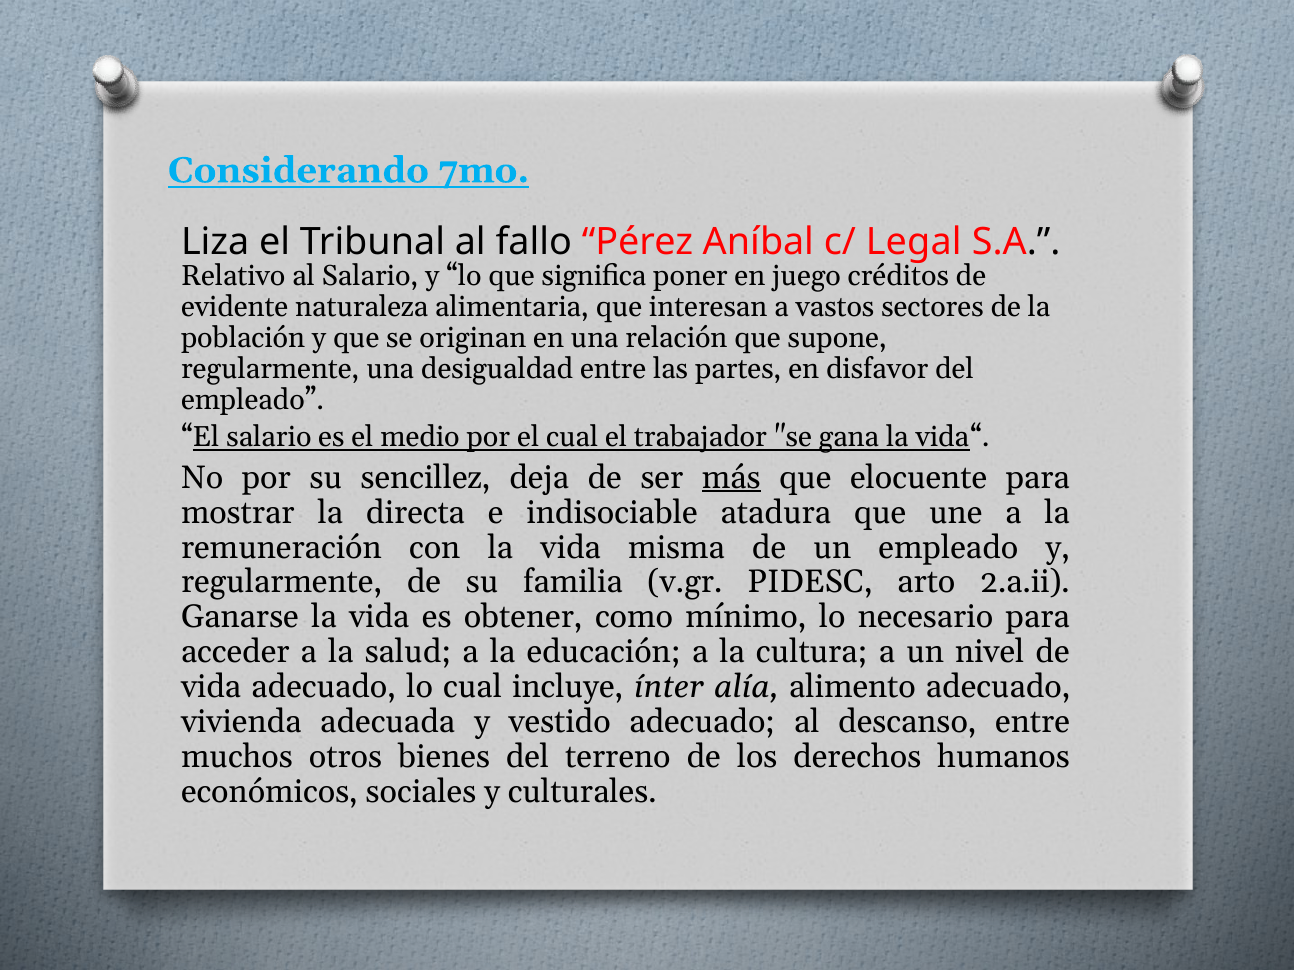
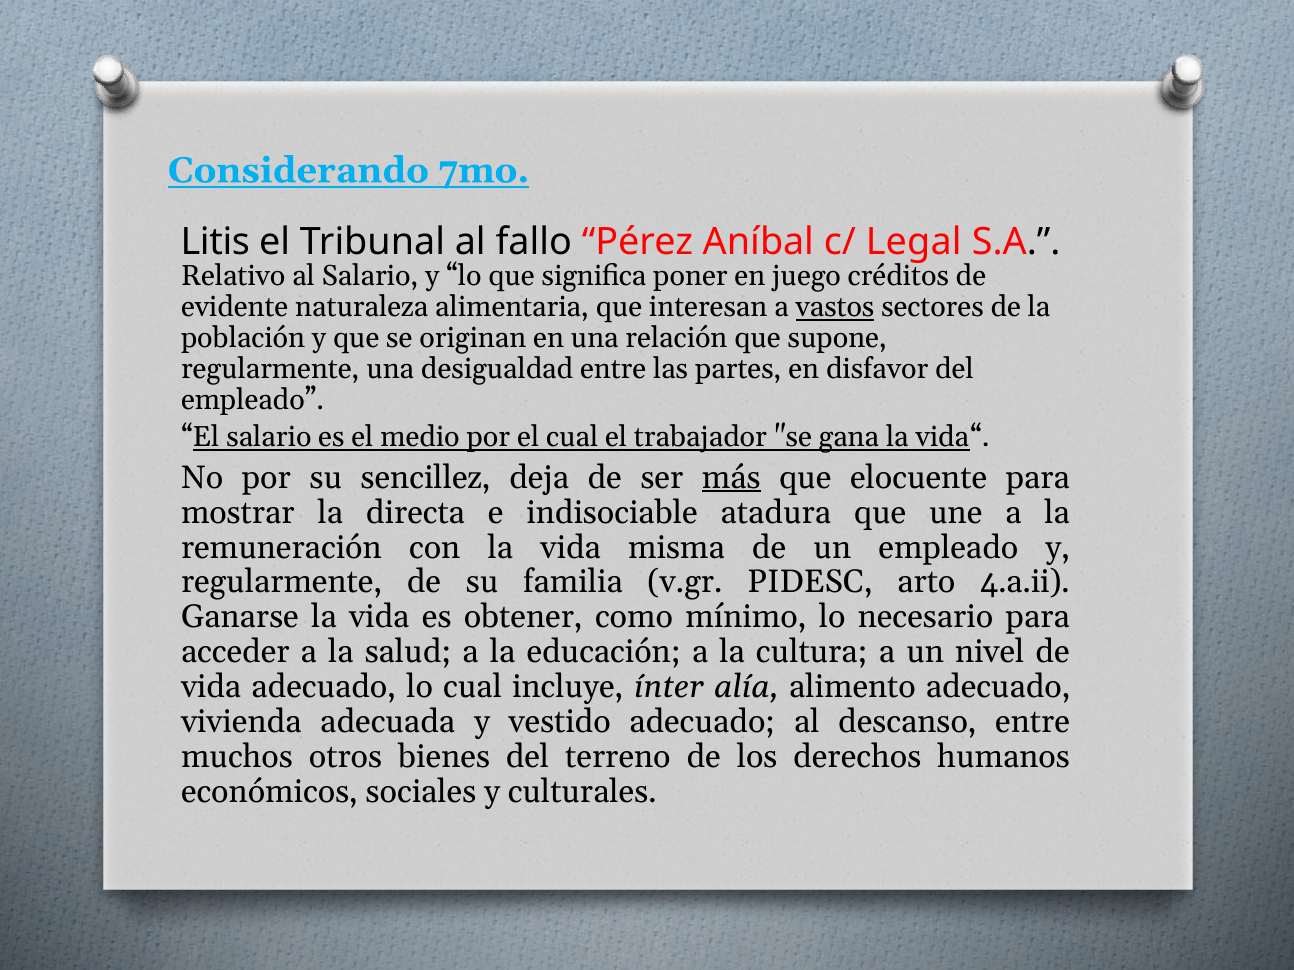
Liza: Liza -> Litis
vastos underline: none -> present
2.a.ii: 2.a.ii -> 4.a.ii
